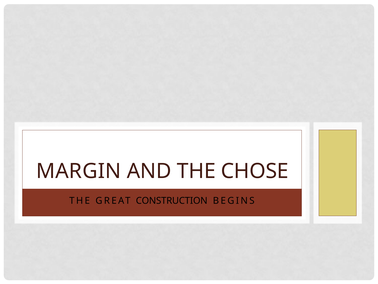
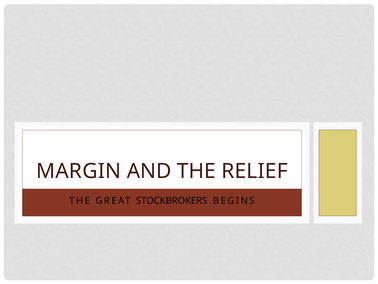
CHOSE: CHOSE -> RELIEF
CONSTRUCTION: CONSTRUCTION -> STOCKBROKERS
